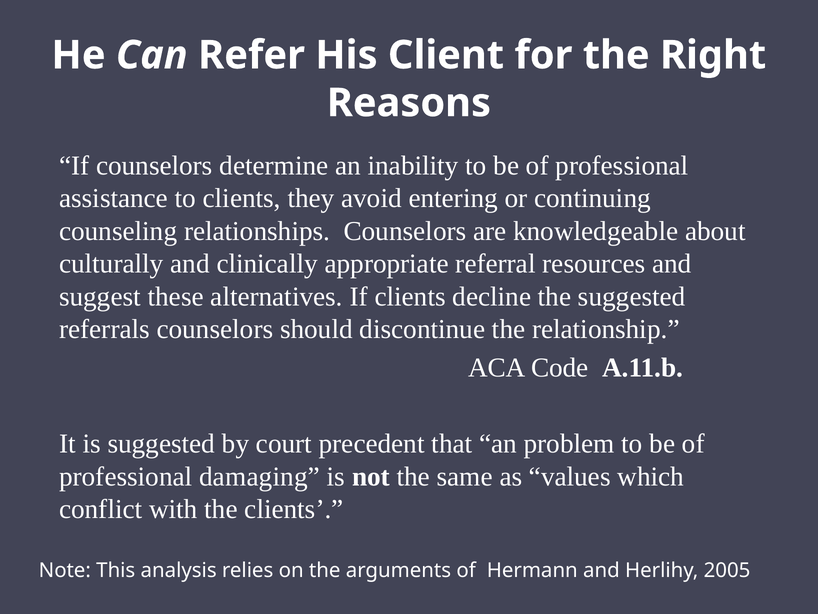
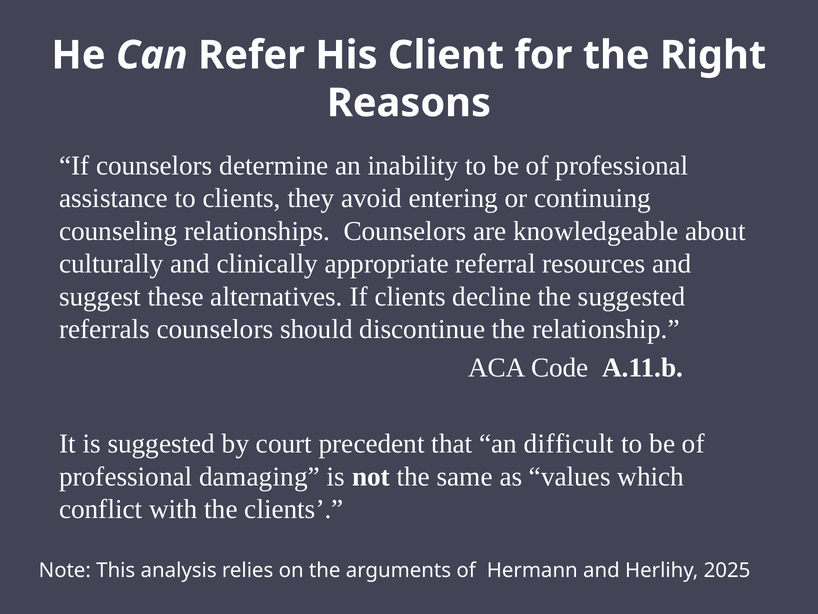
problem: problem -> difficult
2005: 2005 -> 2025
